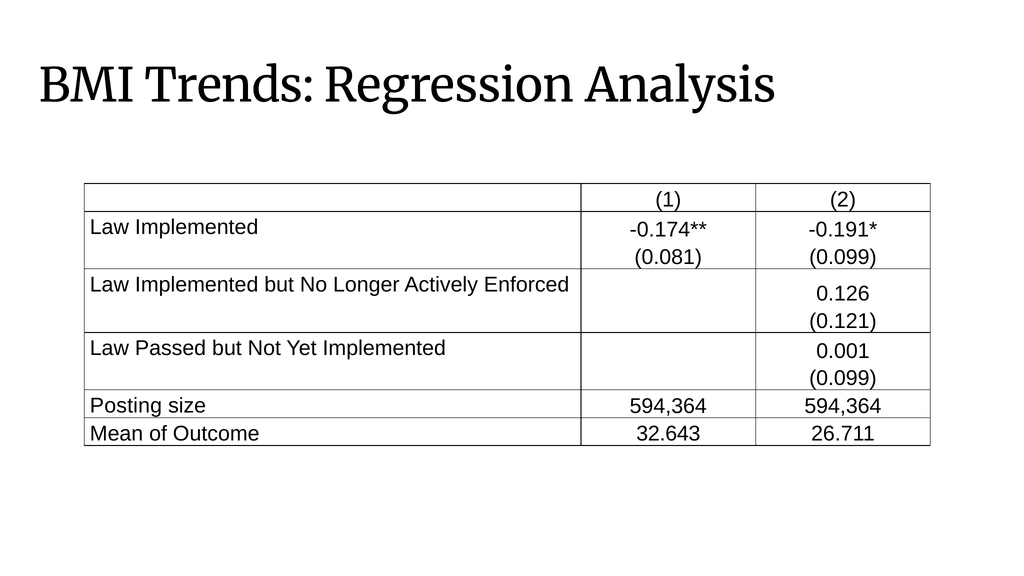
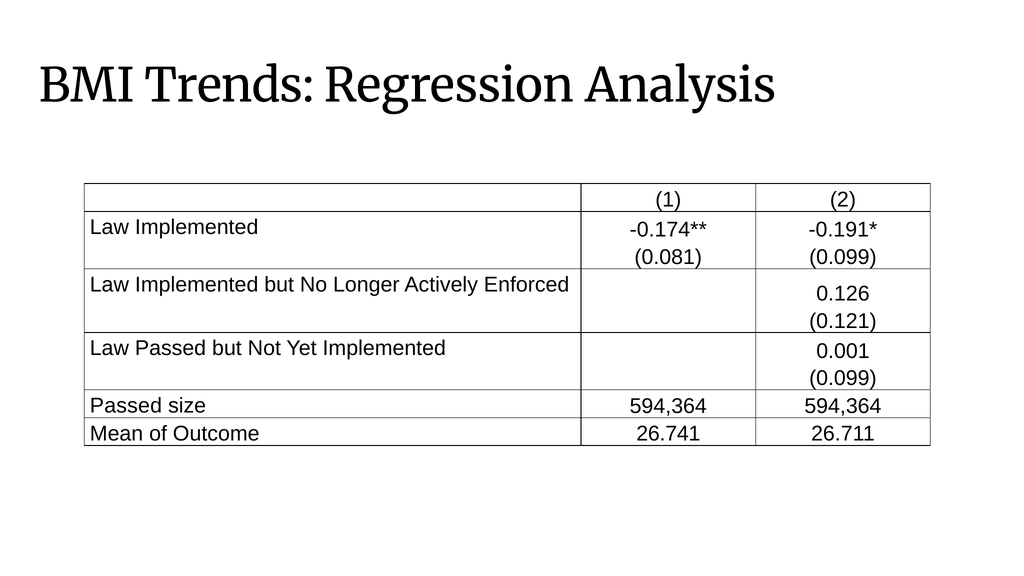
Posting at (126, 406): Posting -> Passed
32.643: 32.643 -> 26.741
